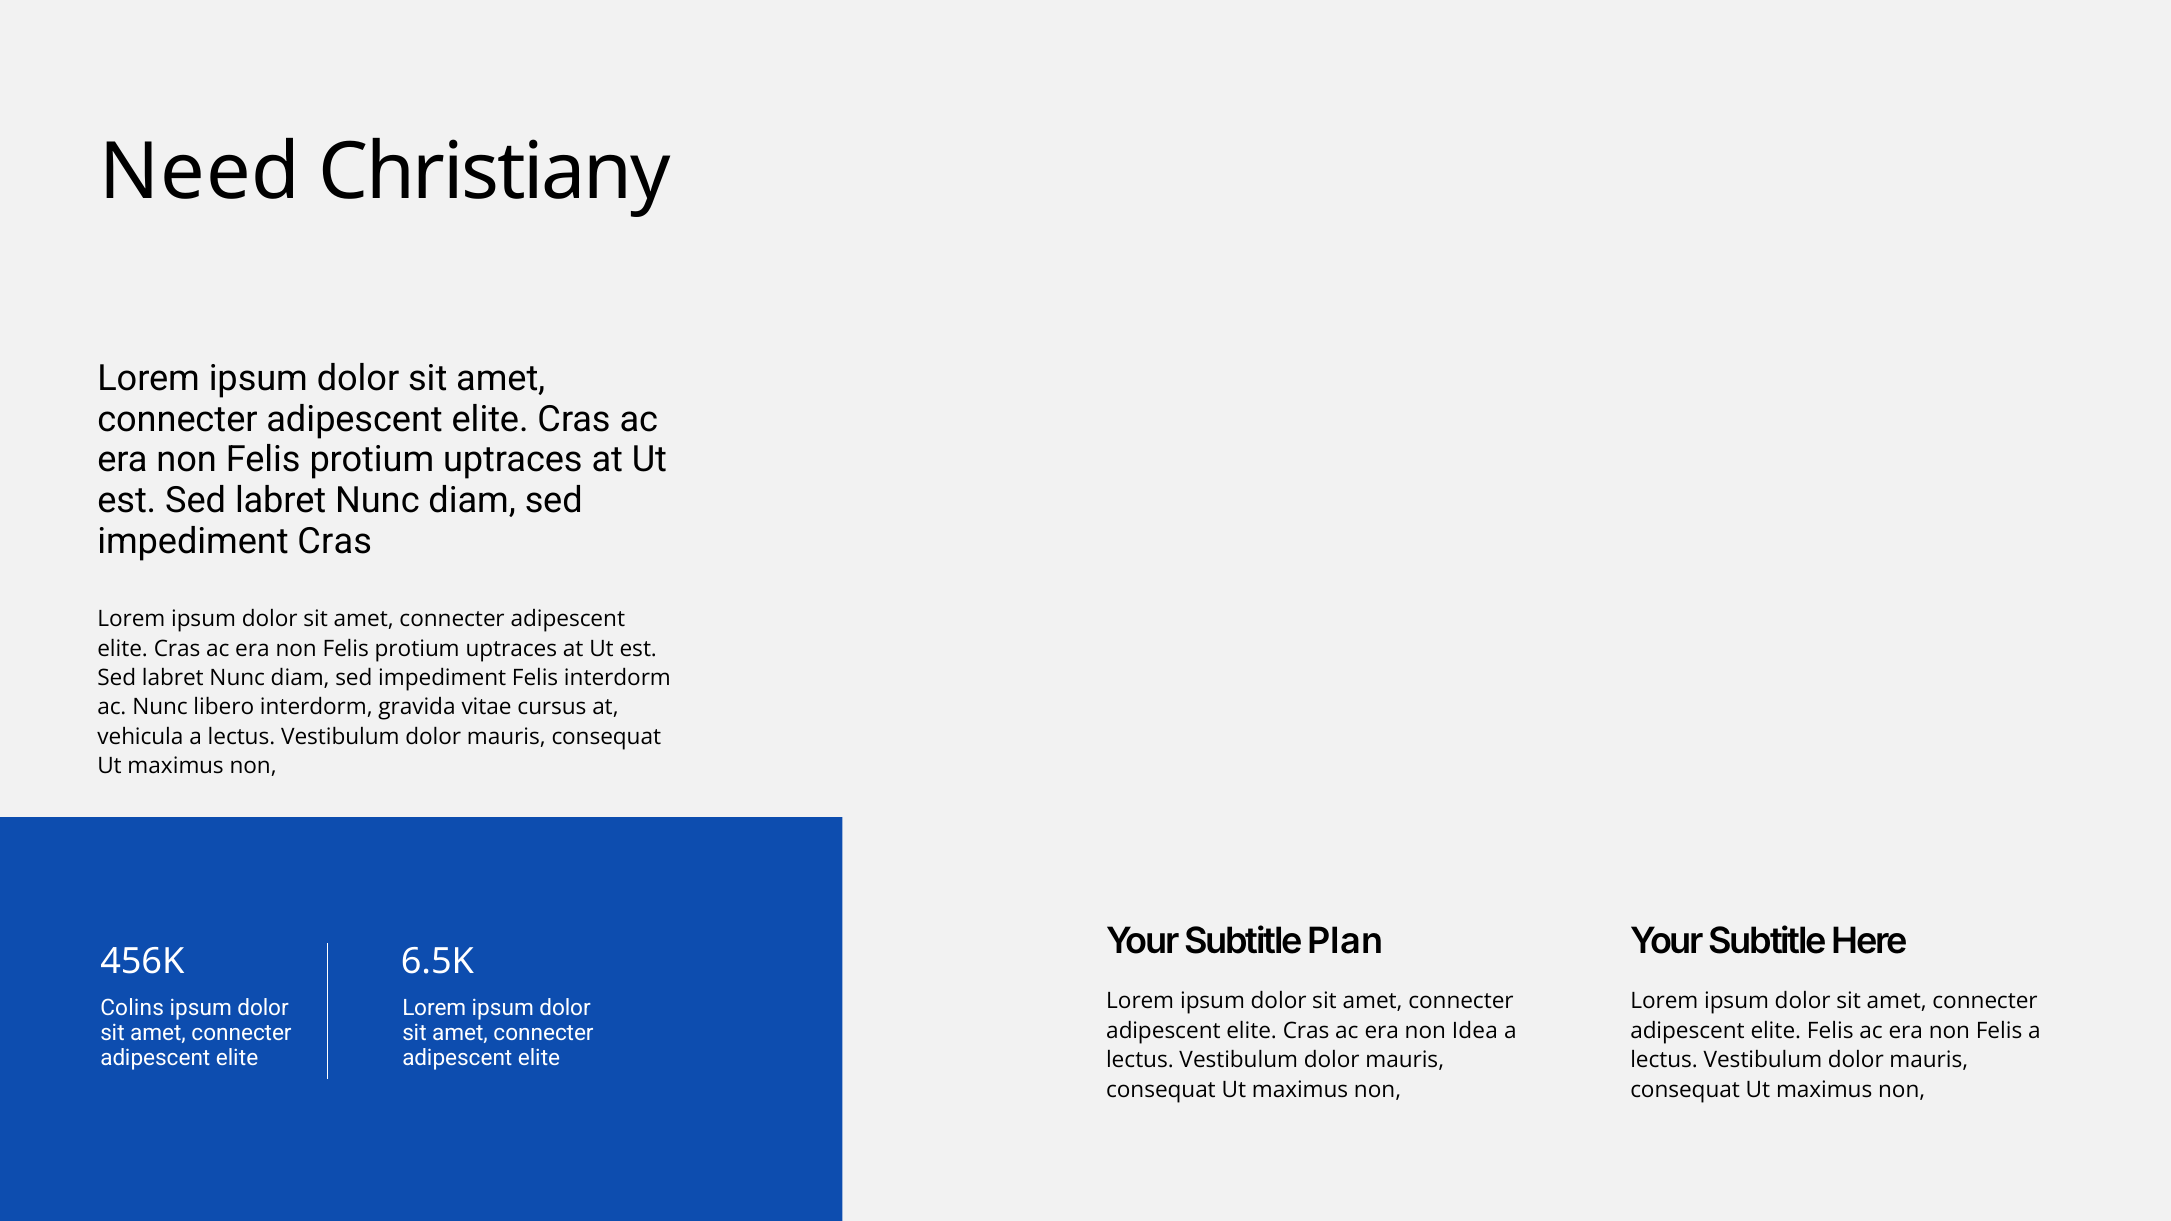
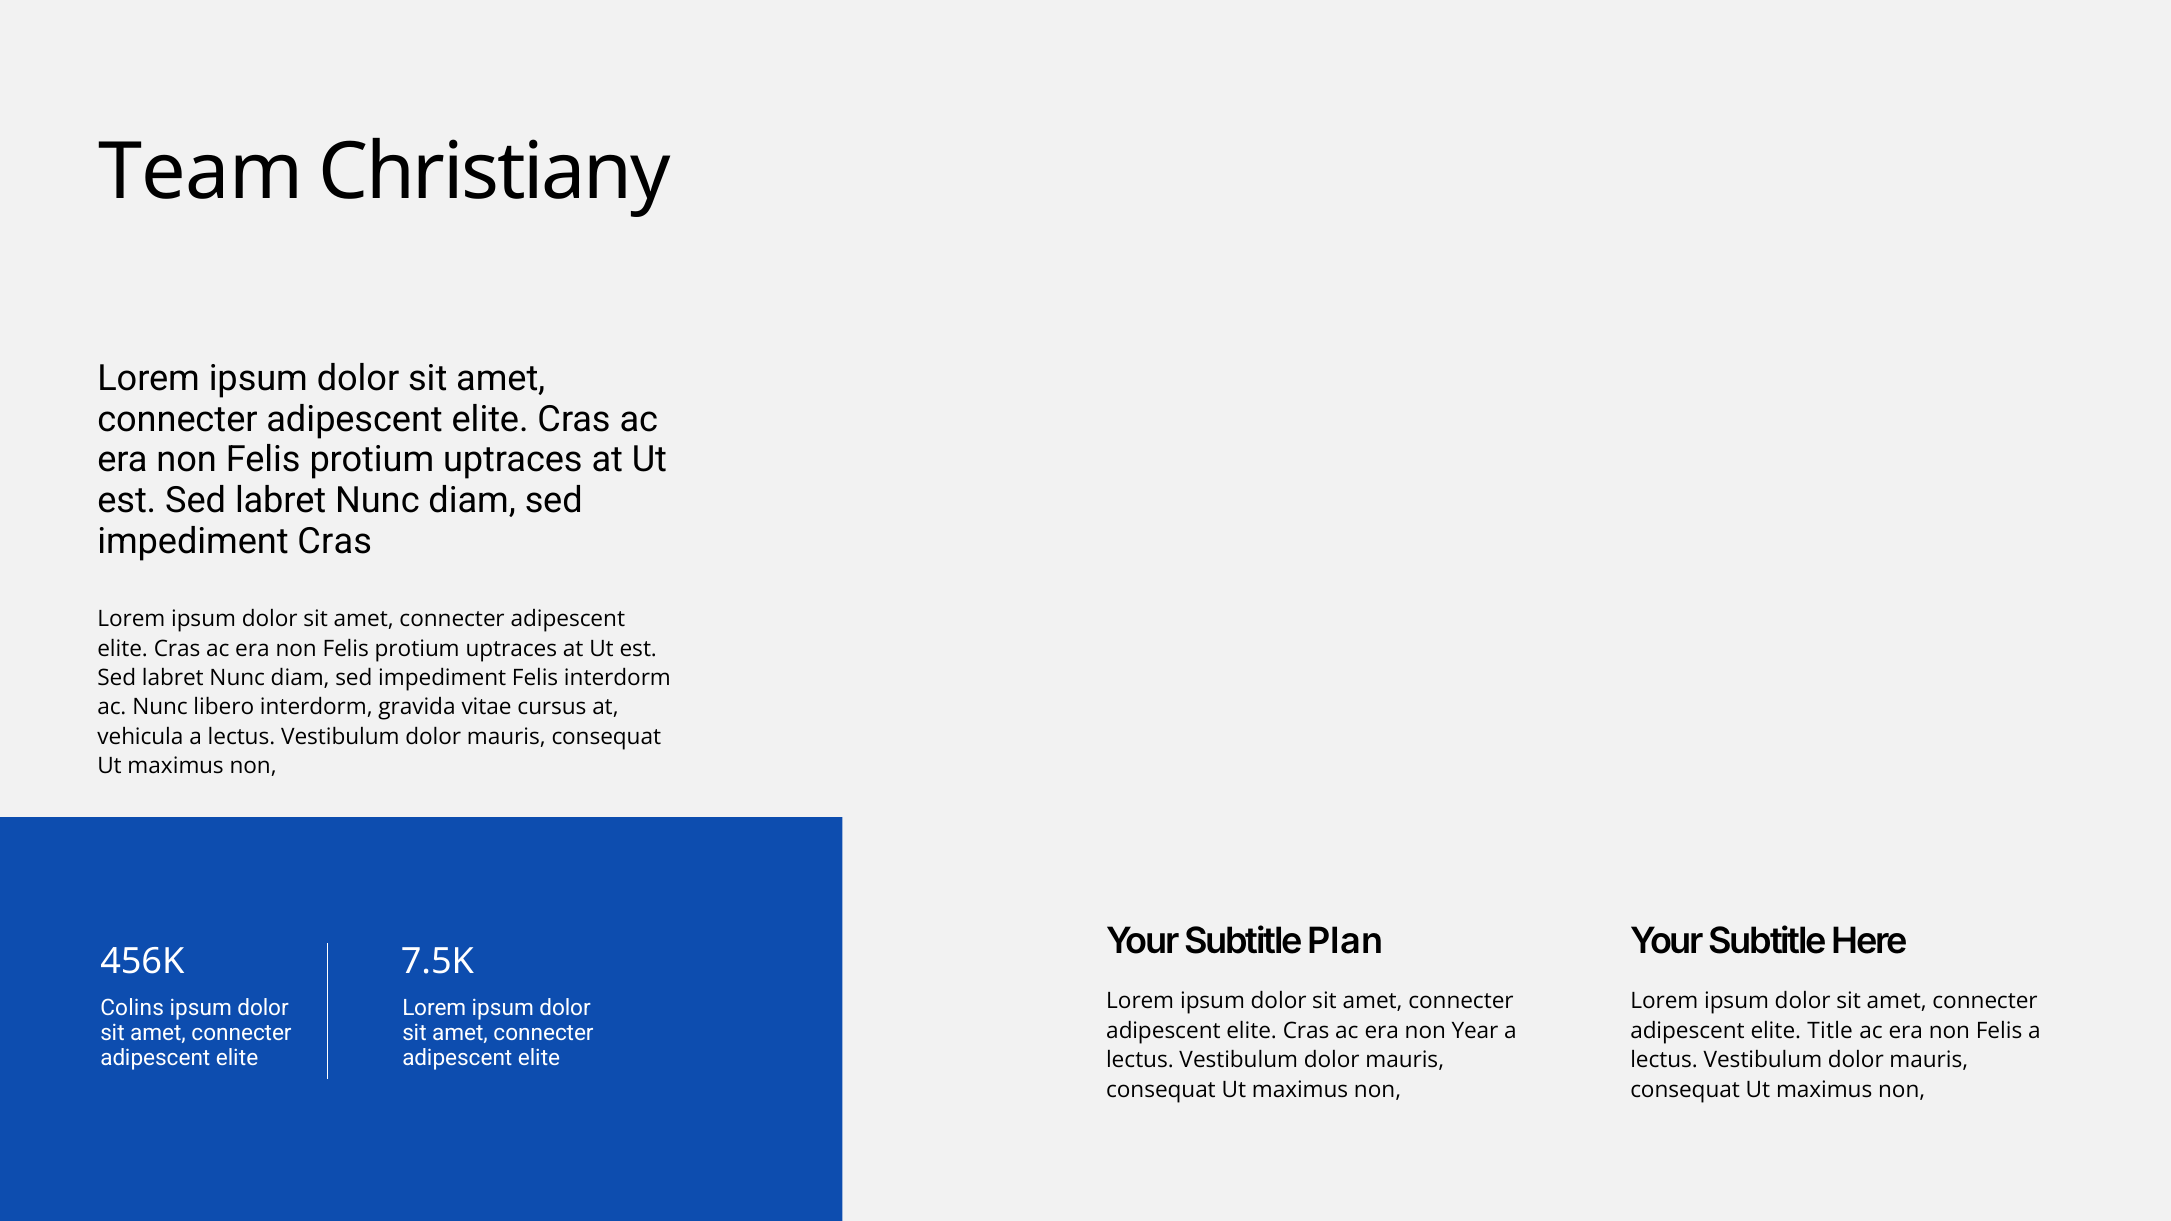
Need: Need -> Team
6.5K: 6.5K -> 7.5K
Idea: Idea -> Year
elite Felis: Felis -> Title
